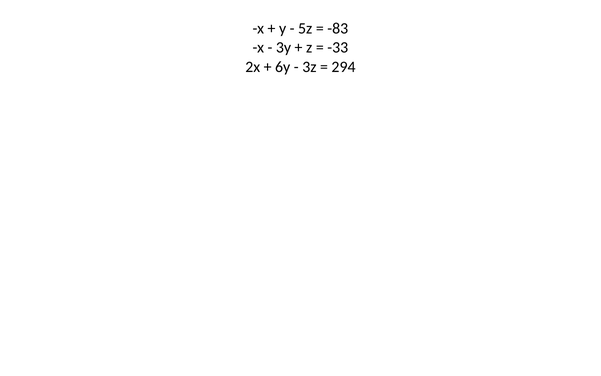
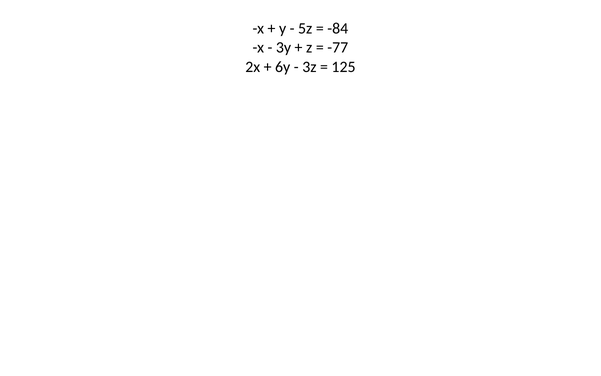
-83: -83 -> -84
-33: -33 -> -77
294: 294 -> 125
